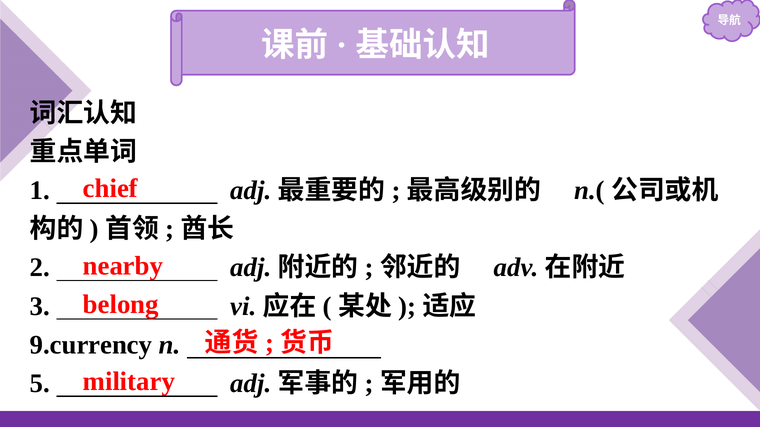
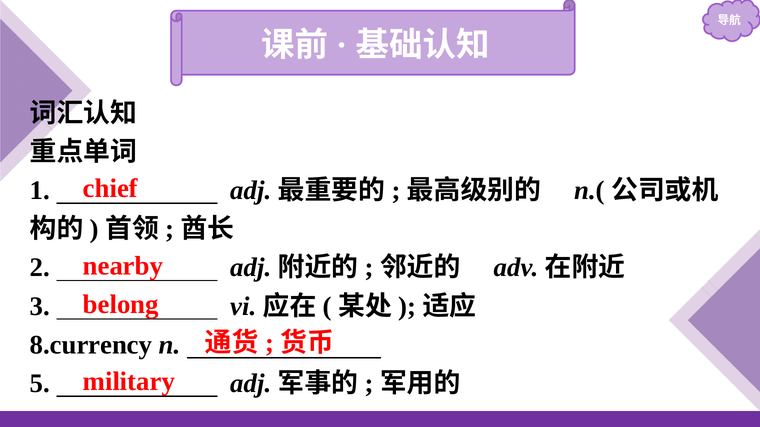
9.currency: 9.currency -> 8.currency
